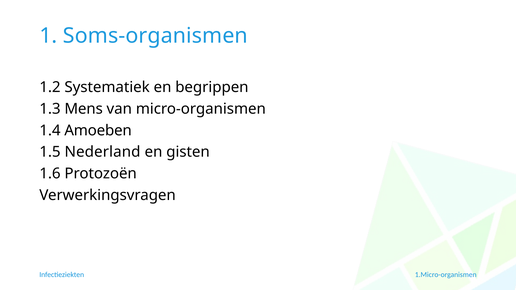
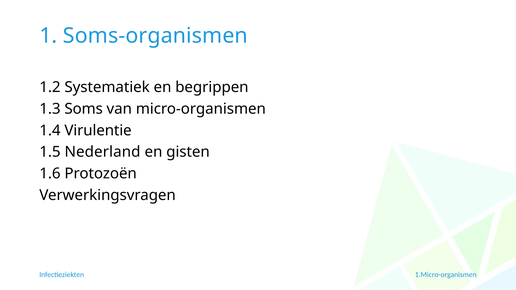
Mens: Mens -> Soms
Amoeben: Amoeben -> Virulentie
